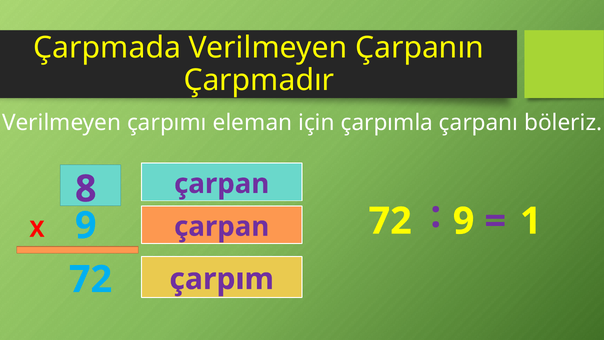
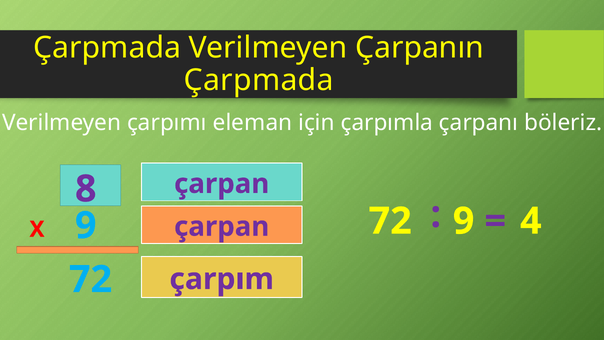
Çarpmadır at (259, 80): Çarpmadır -> Çarpmada
1: 1 -> 4
